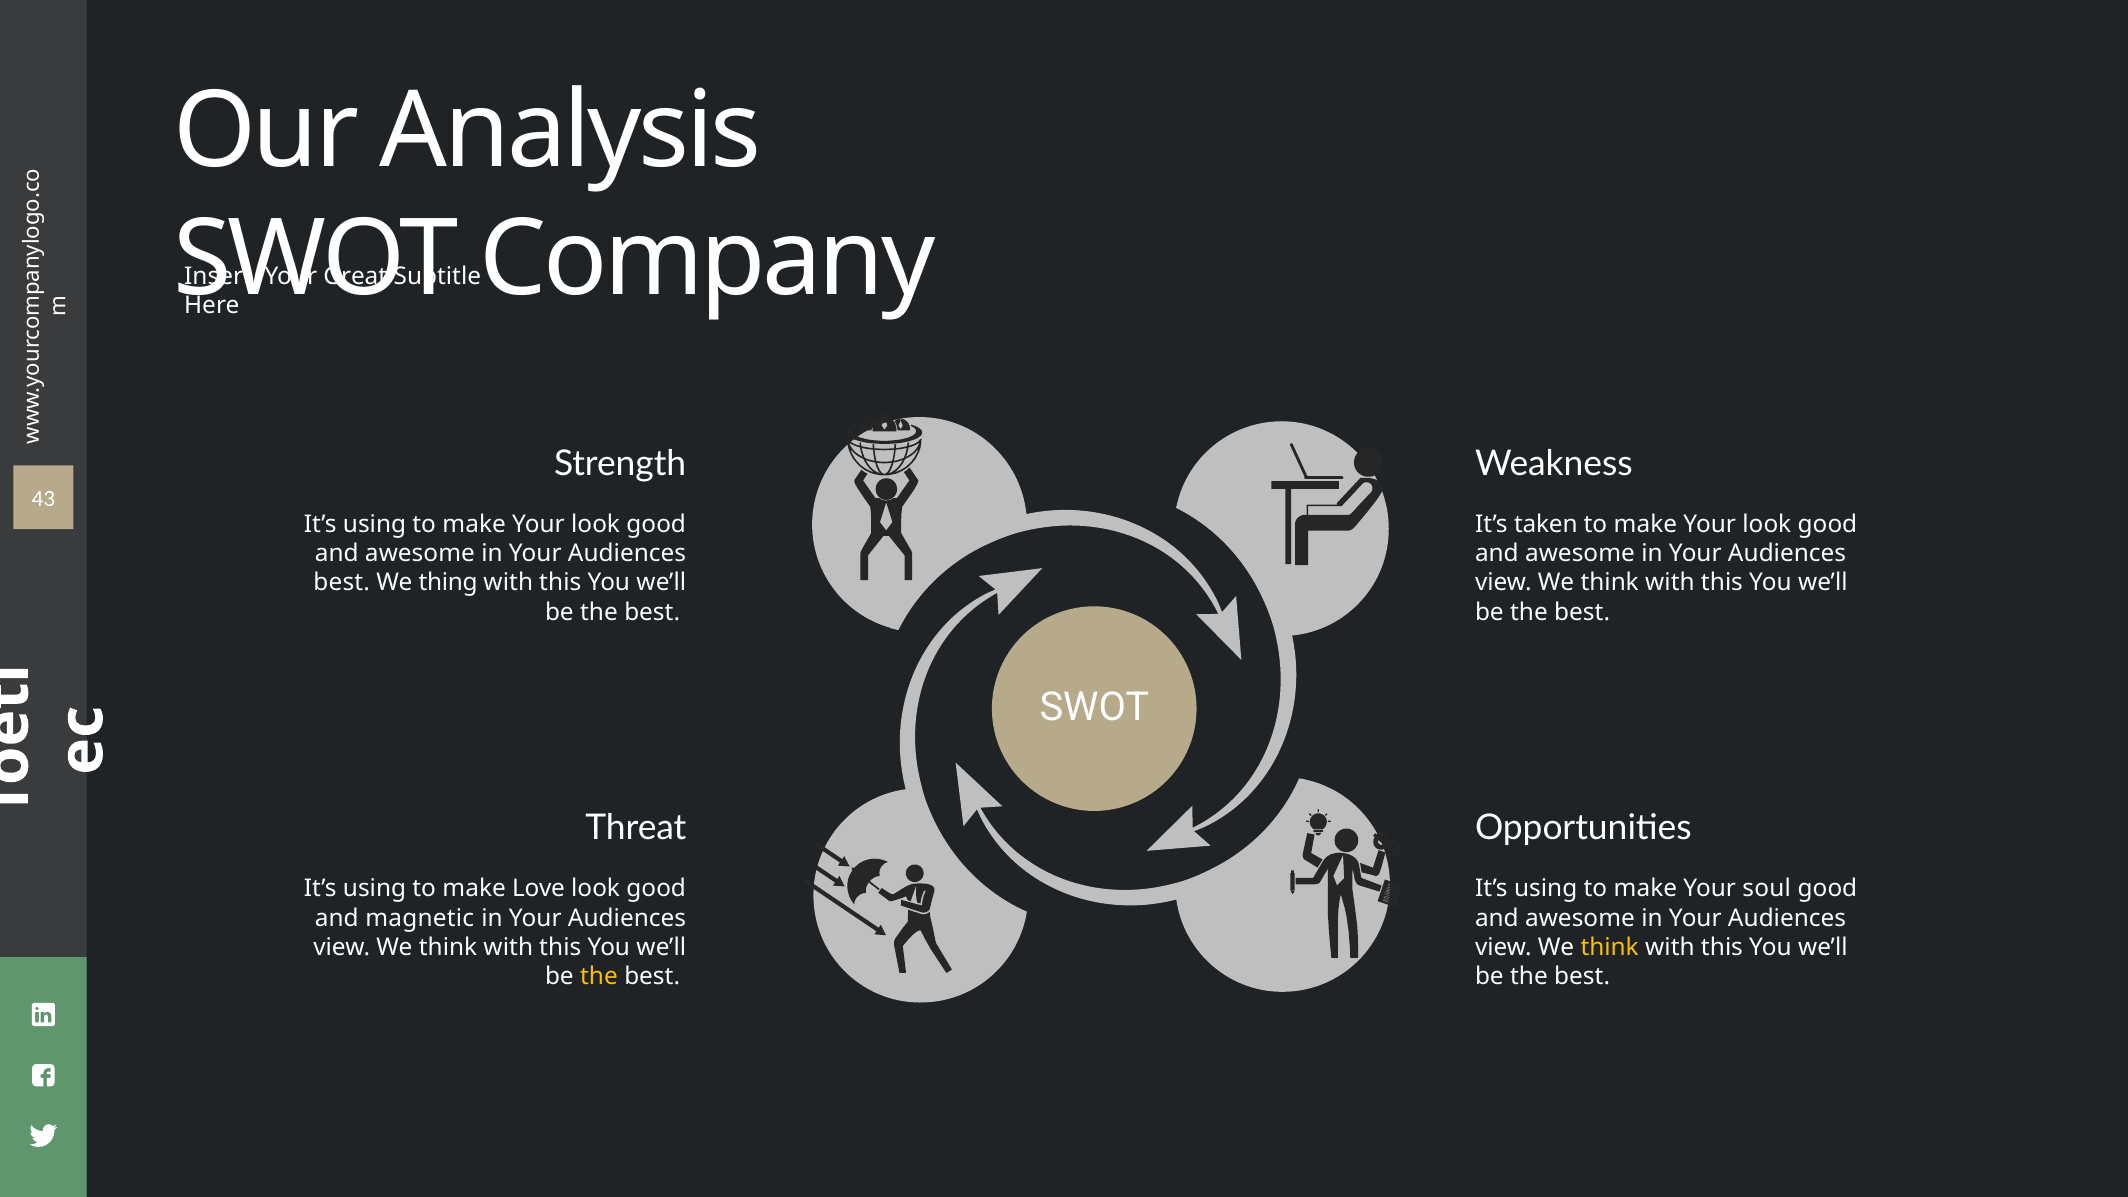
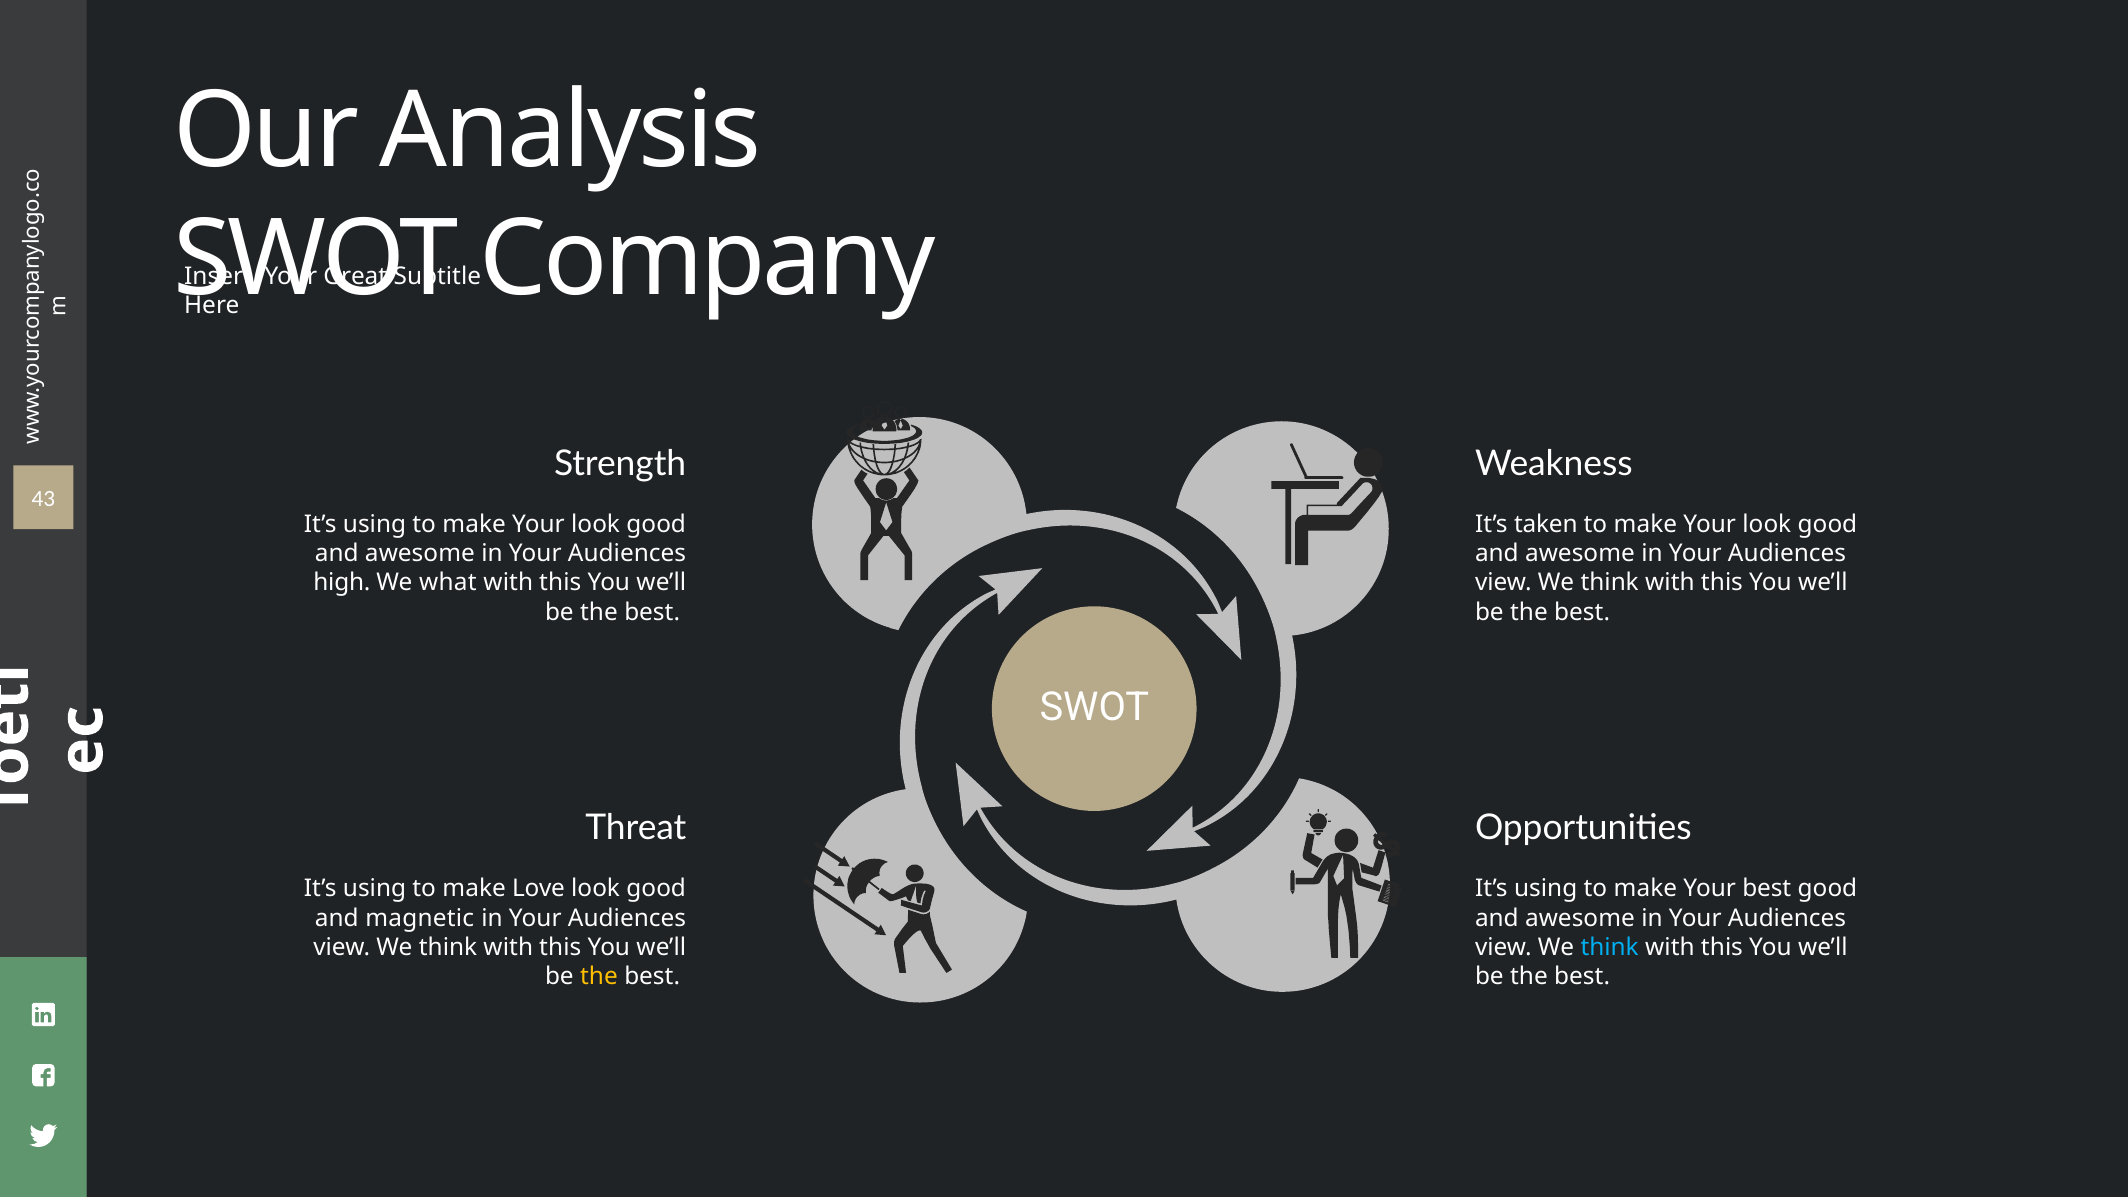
best at (342, 583): best -> high
thing: thing -> what
Your soul: soul -> best
think at (1610, 947) colour: yellow -> light blue
